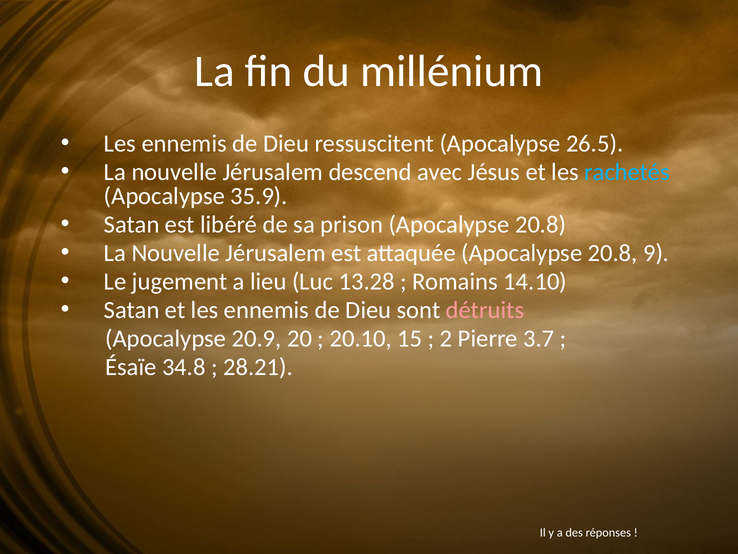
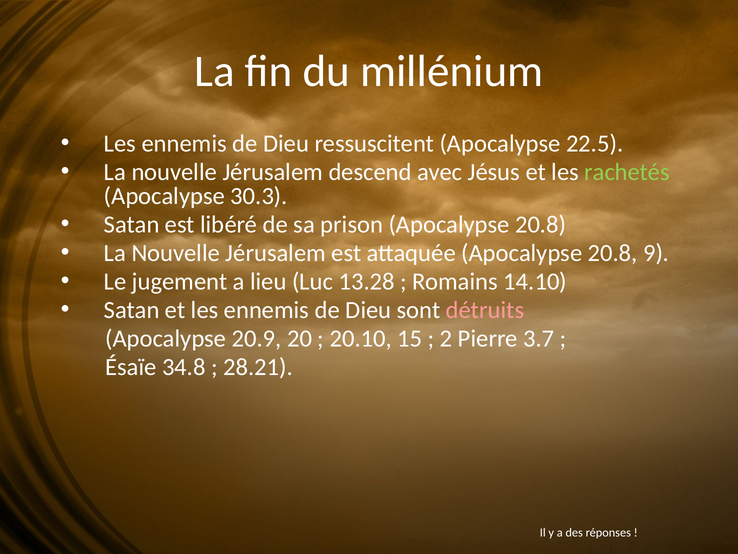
26.5: 26.5 -> 22.5
rachetés colour: light blue -> light green
35.9: 35.9 -> 30.3
